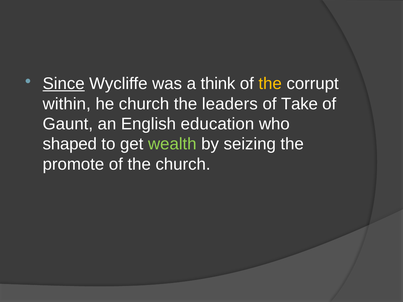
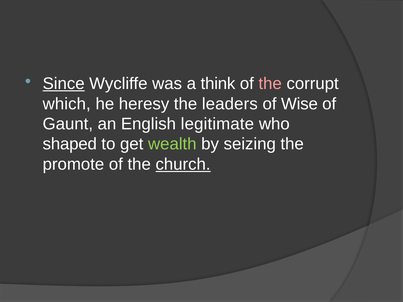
the at (270, 84) colour: yellow -> pink
within: within -> which
he church: church -> heresy
Take: Take -> Wise
education: education -> legitimate
church at (183, 164) underline: none -> present
